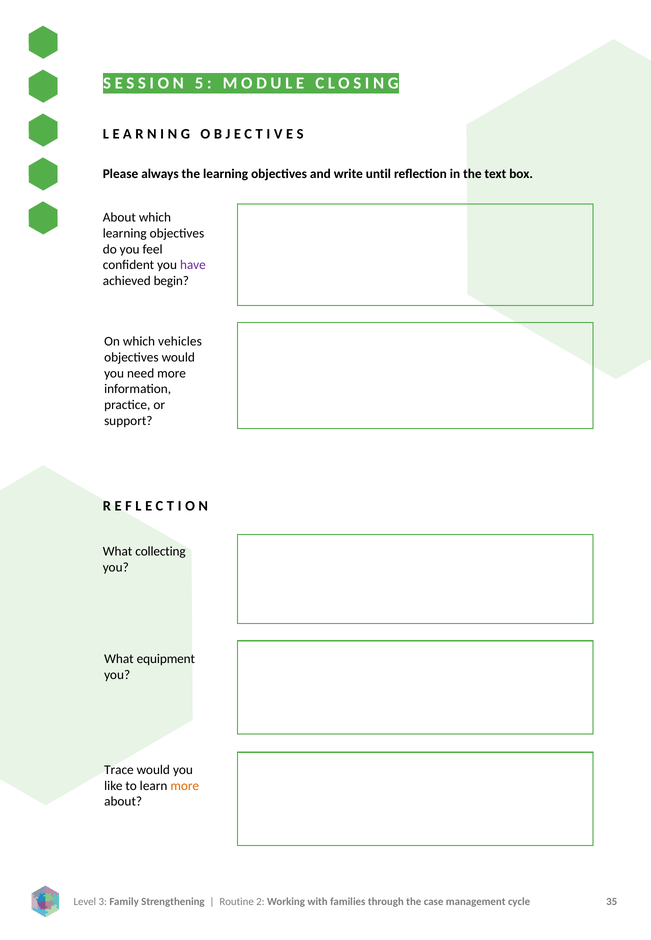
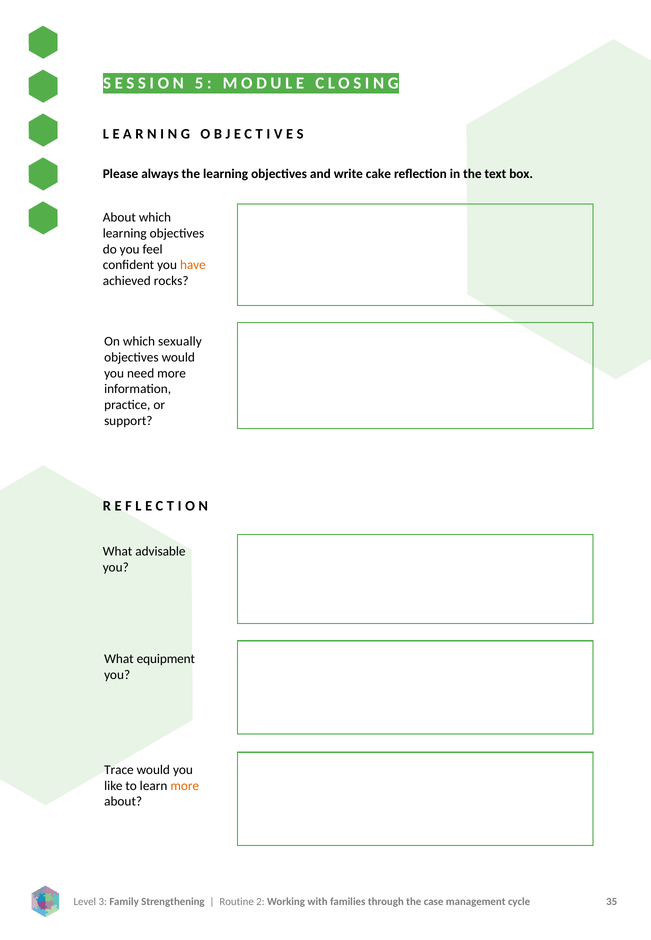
until: until -> cake
have colour: purple -> orange
begin: begin -> rocks
vehicles: vehicles -> sexually
collecting: collecting -> advisable
